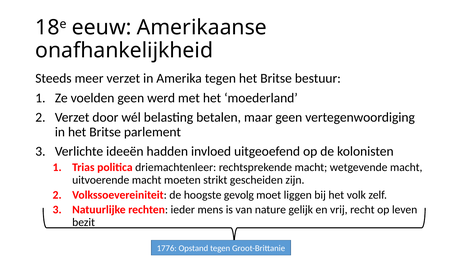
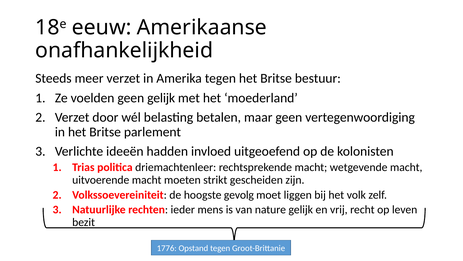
geen werd: werd -> gelijk
